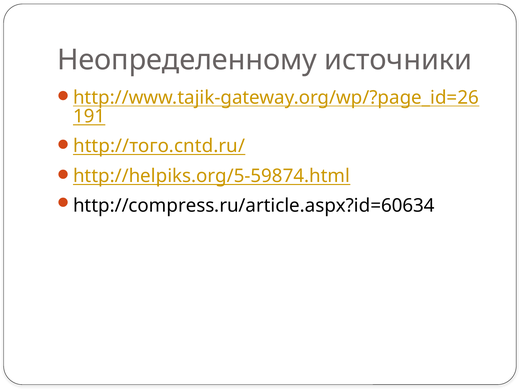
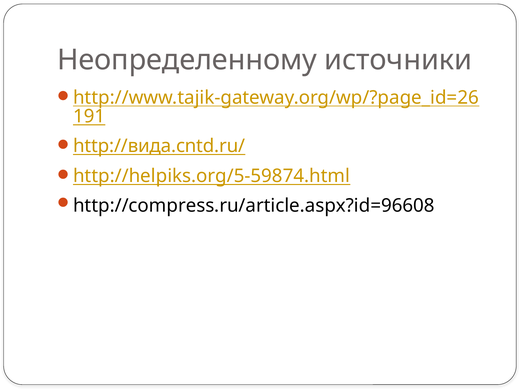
http://того.cntd.ru/: http://того.cntd.ru/ -> http://вида.cntd.ru/
http://compress.ru/article.aspx?id=60634: http://compress.ru/article.aspx?id=60634 -> http://compress.ru/article.aspx?id=96608
